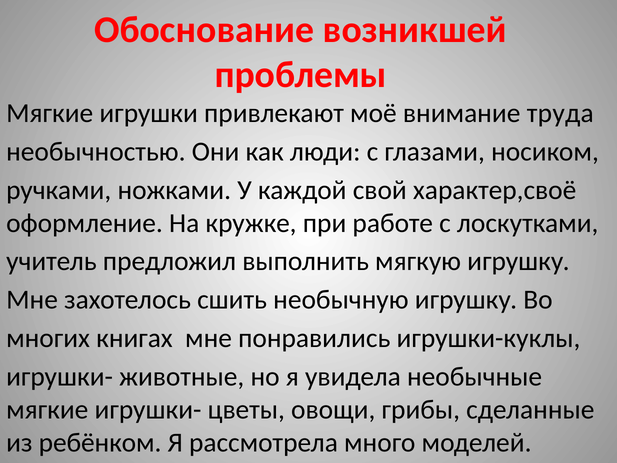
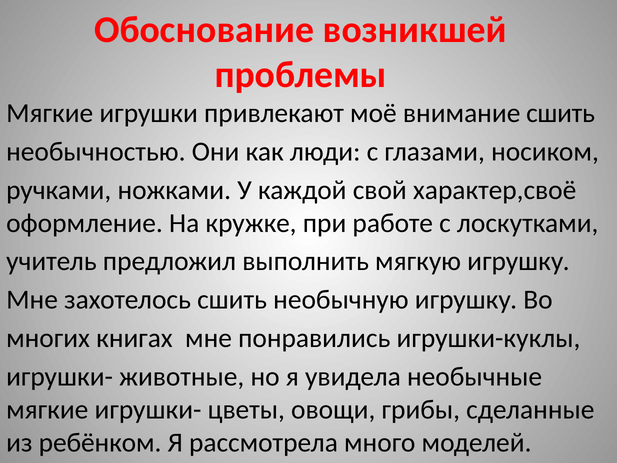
внимание труда: труда -> сшить
